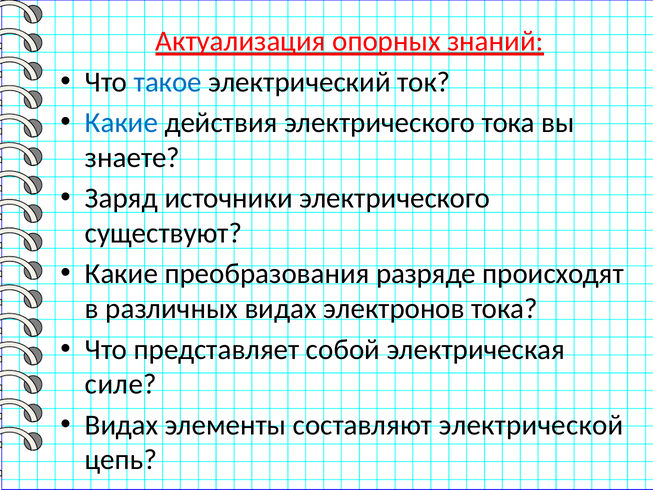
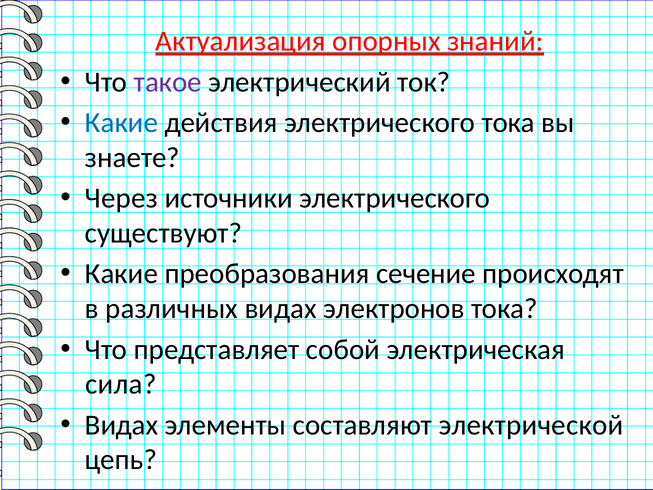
такое colour: blue -> purple
Заряд: Заряд -> Через
разряде: разряде -> сечение
силе: силе -> сила
